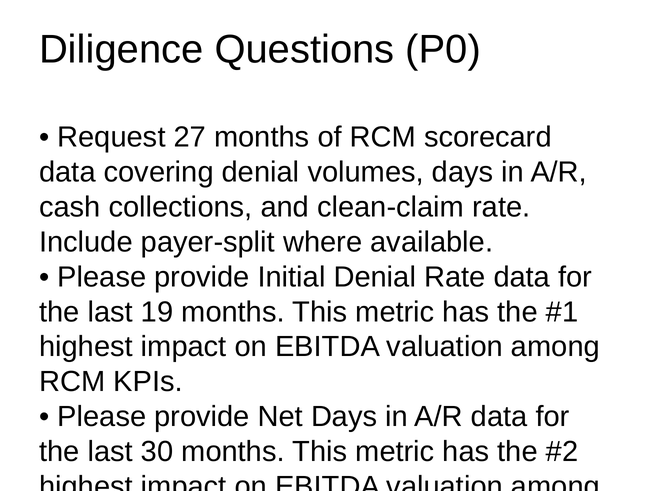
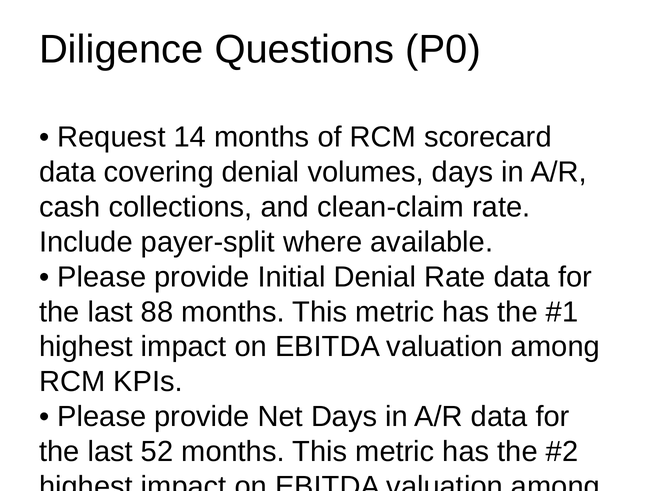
27: 27 -> 14
19: 19 -> 88
30: 30 -> 52
